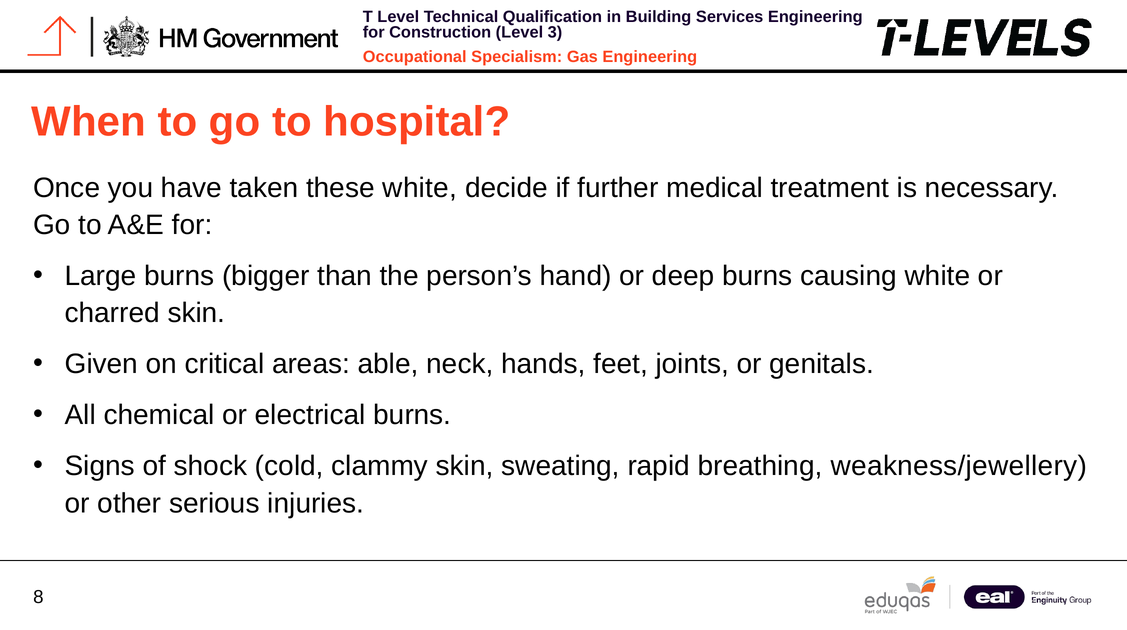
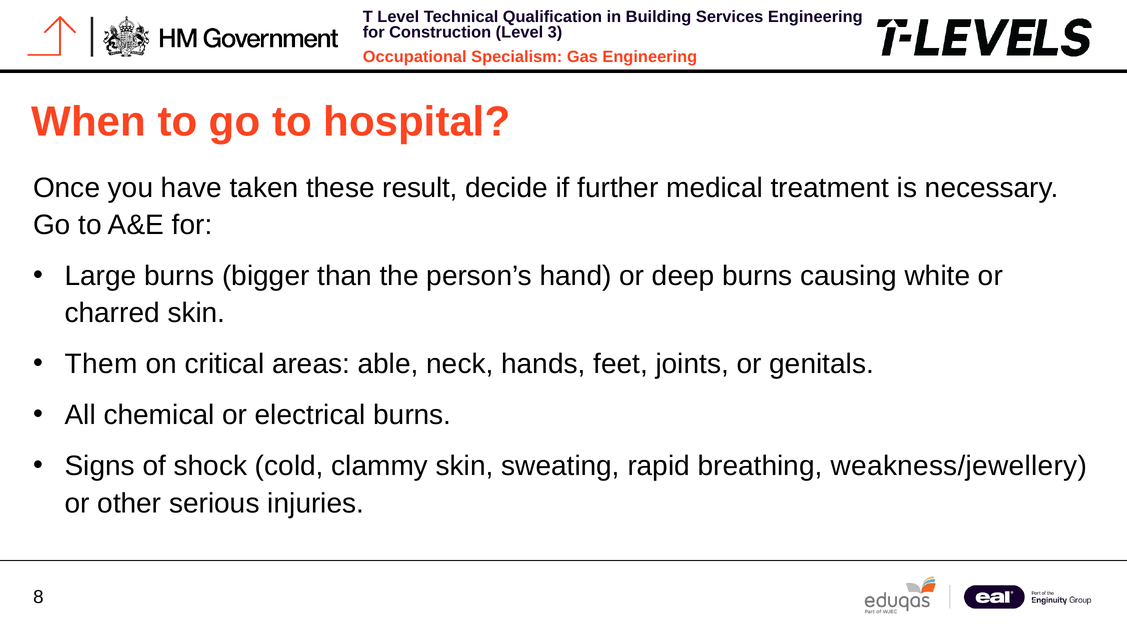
these white: white -> result
Given: Given -> Them
